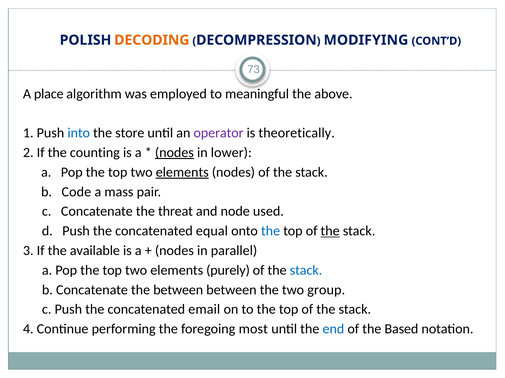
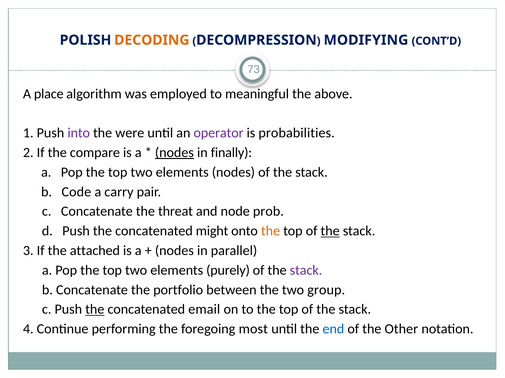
into colour: blue -> purple
store: store -> were
theoretically: theoretically -> probabilities
counting: counting -> compare
lower: lower -> finally
elements at (182, 172) underline: present -> none
mass: mass -> carry
used: used -> prob
equal: equal -> might
the at (271, 231) colour: blue -> orange
available: available -> attached
stack at (306, 271) colour: blue -> purple
the between: between -> portfolio
the at (95, 310) underline: none -> present
Based: Based -> Other
